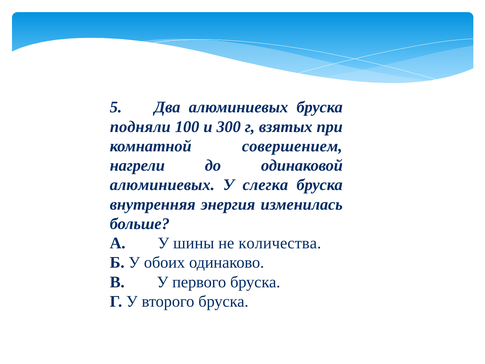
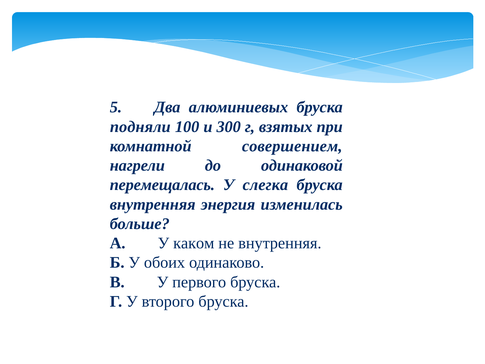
алюминиевых at (162, 185): алюминиевых -> перемещалась
шины: шины -> каком
не количества: количества -> внутренняя
